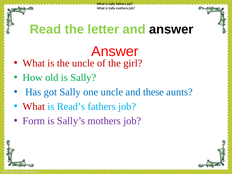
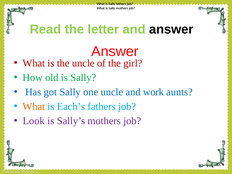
these: these -> work
What at (34, 106) colour: red -> orange
Read’s: Read’s -> Each’s
Form: Form -> Look
